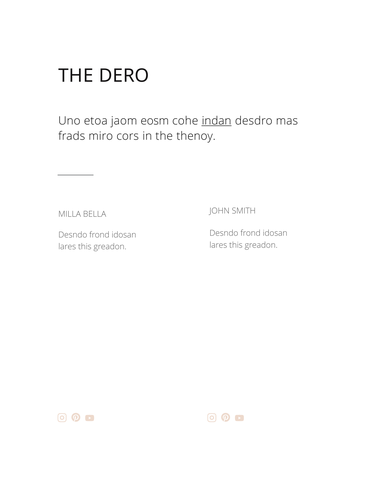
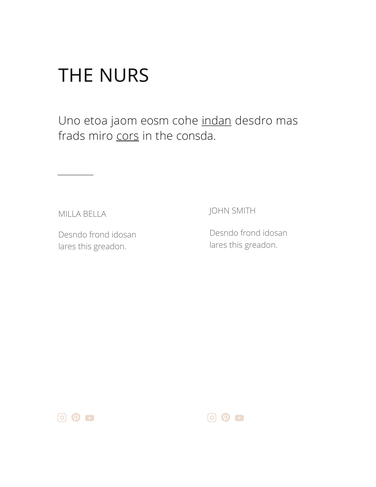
DERO: DERO -> NURS
cors underline: none -> present
thenoy: thenoy -> consda
